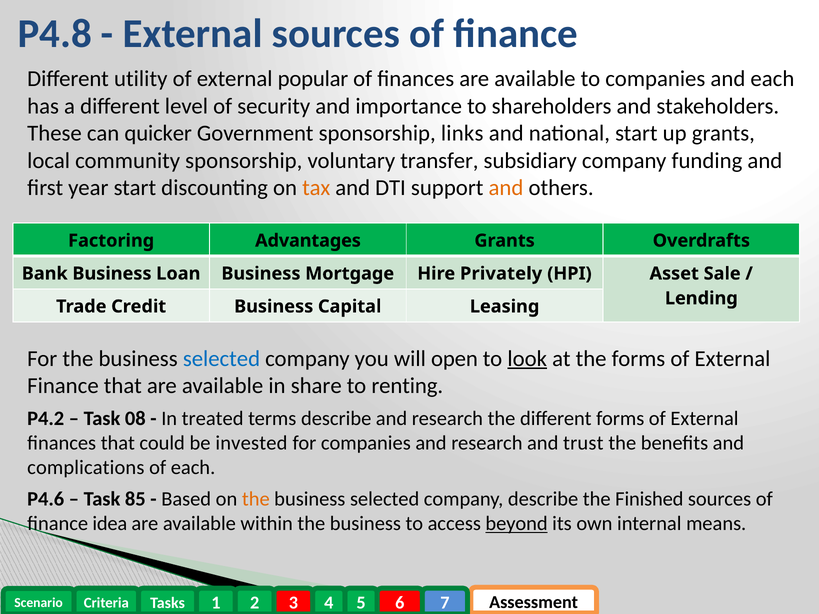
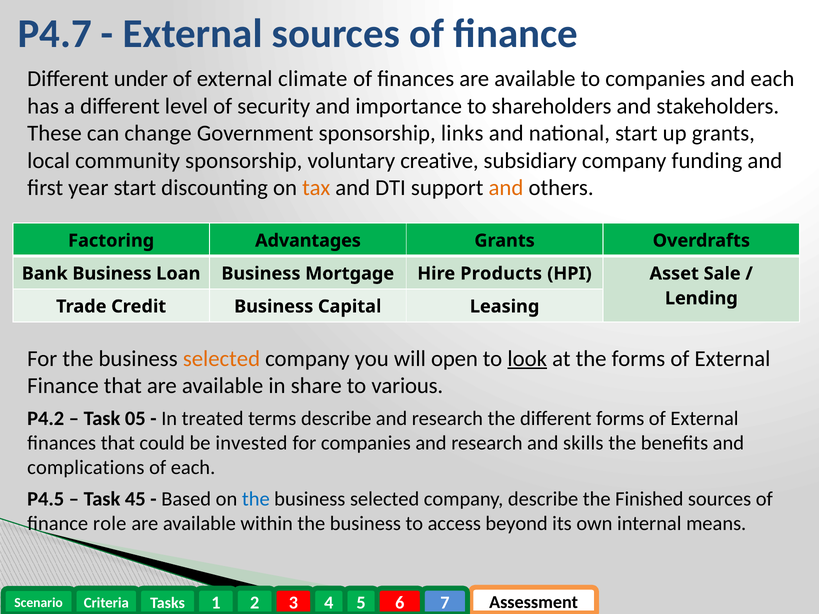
P4.8: P4.8 -> P4.7
utility: utility -> under
popular: popular -> climate
quicker: quicker -> change
transfer: transfer -> creative
Privately: Privately -> Products
selected at (221, 359) colour: blue -> orange
renting: renting -> various
08: 08 -> 05
trust: trust -> skills
P4.6: P4.6 -> P4.5
85: 85 -> 45
the at (256, 499) colour: orange -> blue
idea: idea -> role
beyond underline: present -> none
